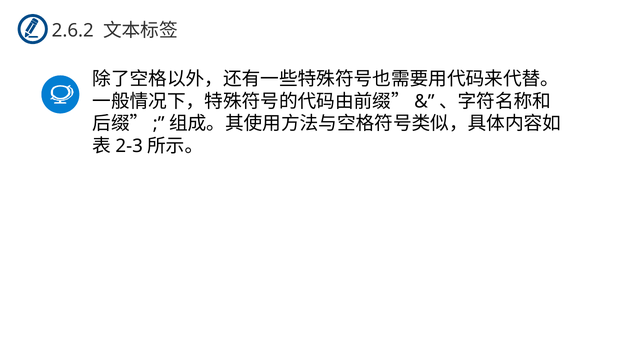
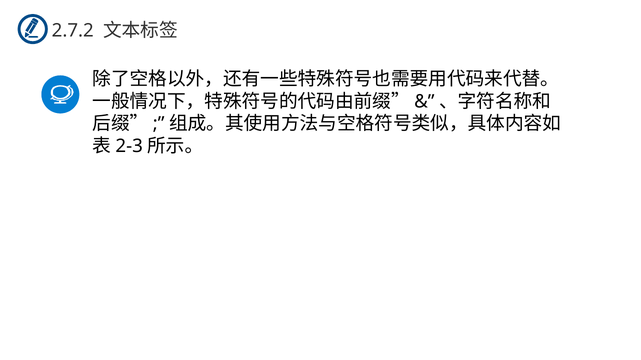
2.6.2: 2.6.2 -> 2.7.2
